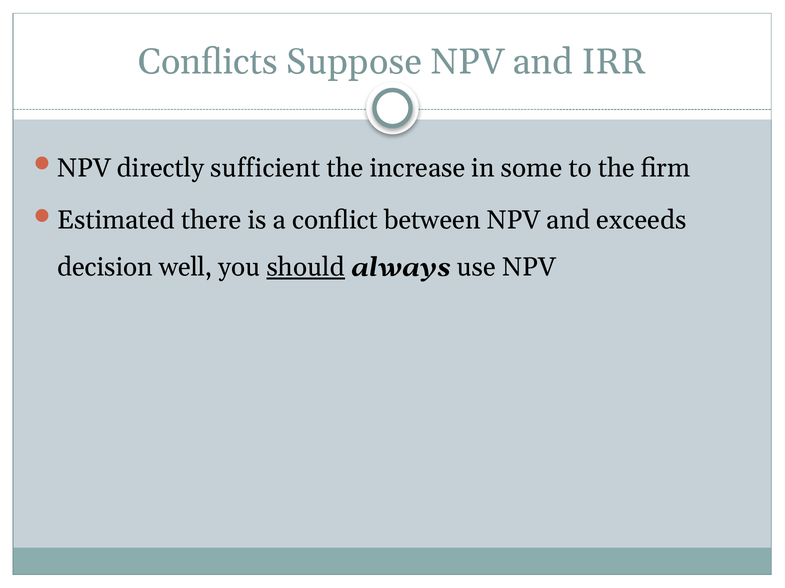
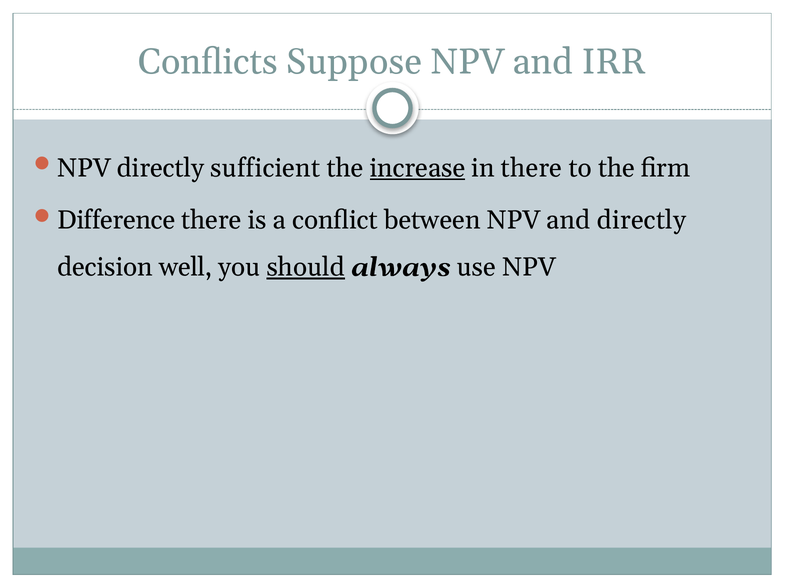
increase underline: none -> present
in some: some -> there
Estimated: Estimated -> Difference
and exceeds: exceeds -> directly
